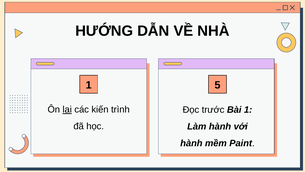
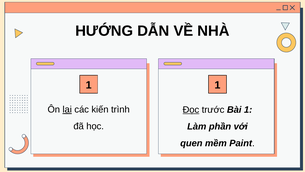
1 5: 5 -> 1
Đọc underline: none -> present
Làm hành: hành -> phần
hành at (191, 143): hành -> quen
